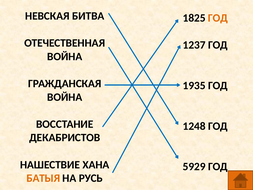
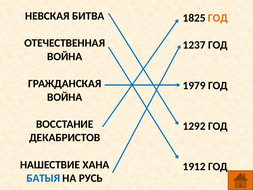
1935: 1935 -> 1979
1248: 1248 -> 1292
5929: 5929 -> 1912
БАТЫЯ colour: orange -> blue
